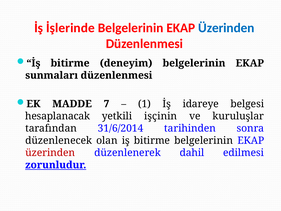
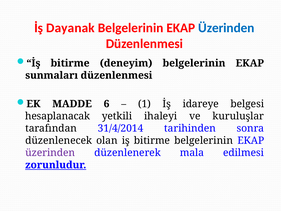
İşlerinde: İşlerinde -> Dayanak
7: 7 -> 6
işçinin: işçinin -> ihaleyi
31/6/2014: 31/6/2014 -> 31/4/2014
üzerinden at (50, 153) colour: red -> purple
dahil: dahil -> mala
